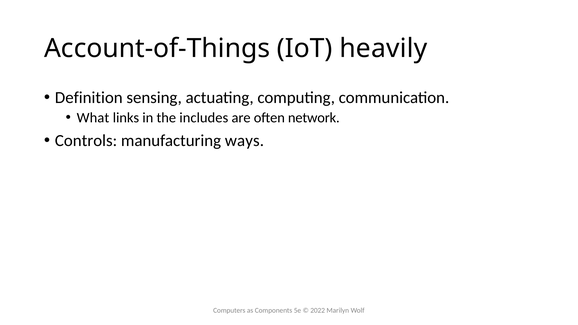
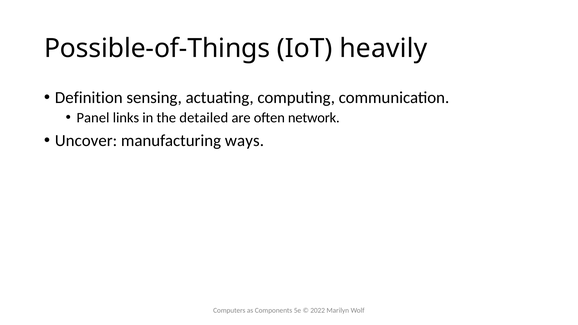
Account-of-Things: Account-of-Things -> Possible-of-Things
What: What -> Panel
includes: includes -> detailed
Controls: Controls -> Uncover
